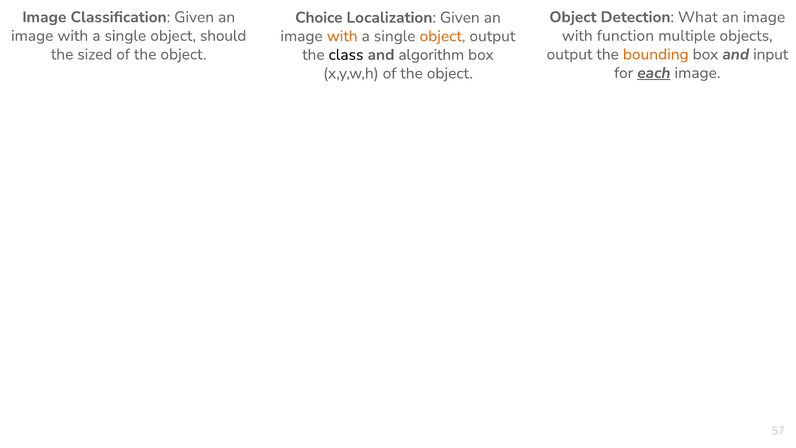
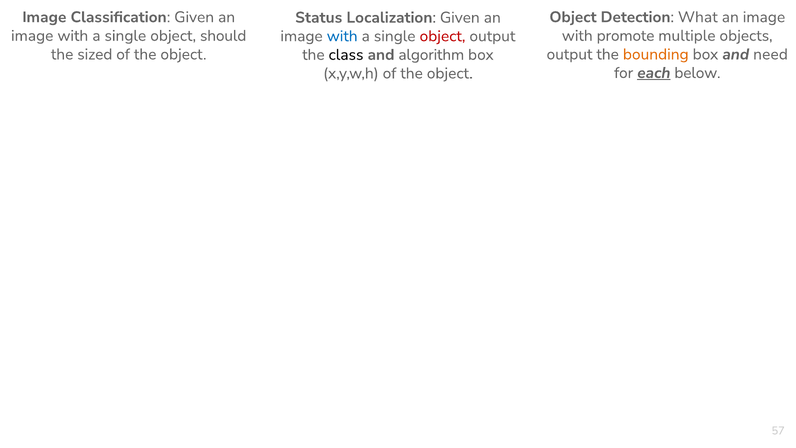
Choice: Choice -> Status
function: function -> promote
with at (342, 36) colour: orange -> blue
object at (442, 36) colour: orange -> red
input: input -> need
each image: image -> below
